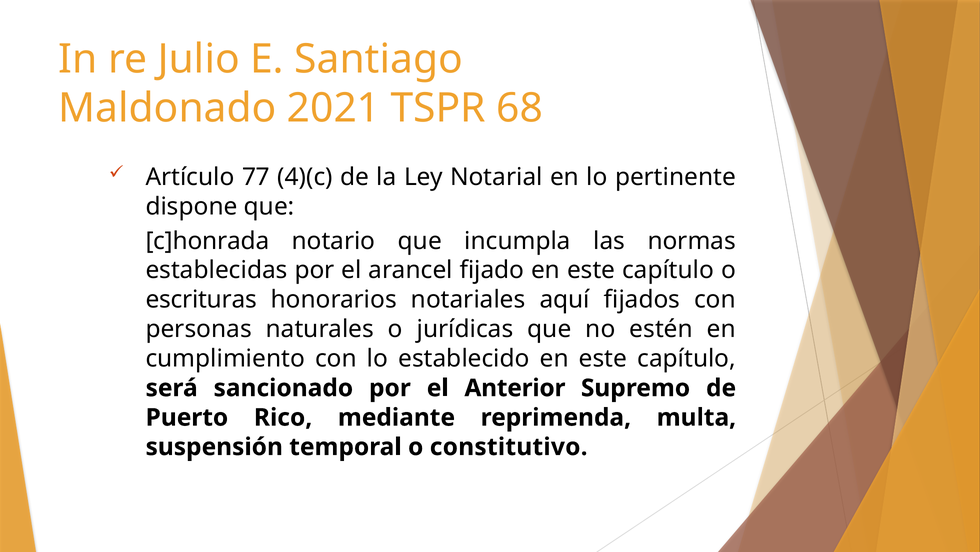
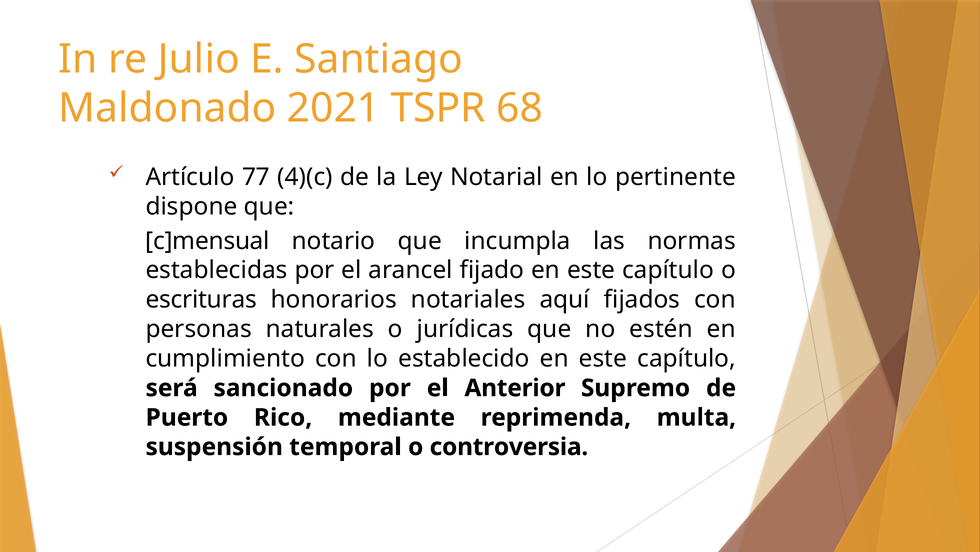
c]honrada: c]honrada -> c]mensual
constitutivo: constitutivo -> controversia
